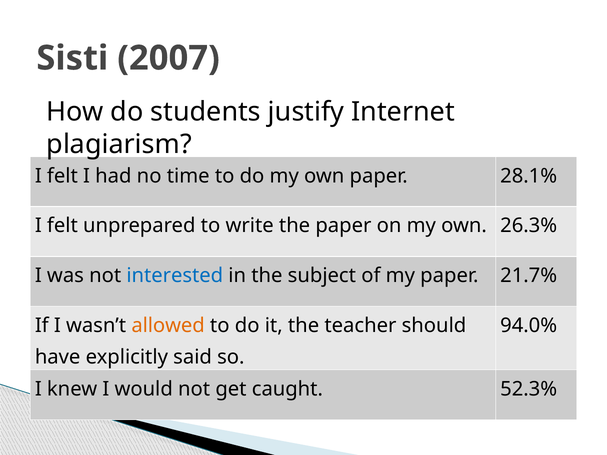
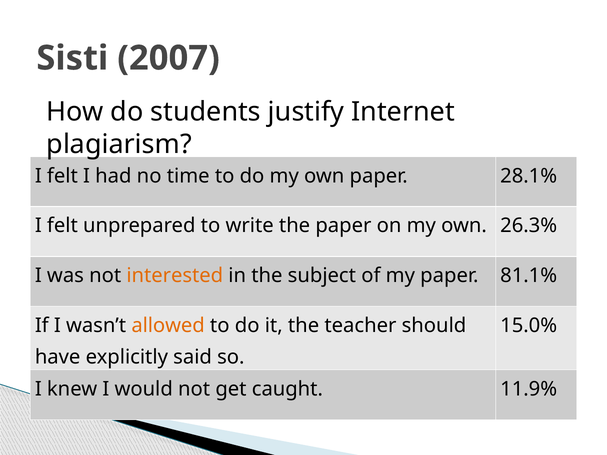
interested colour: blue -> orange
21.7%: 21.7% -> 81.1%
94.0%: 94.0% -> 15.0%
52.3%: 52.3% -> 11.9%
